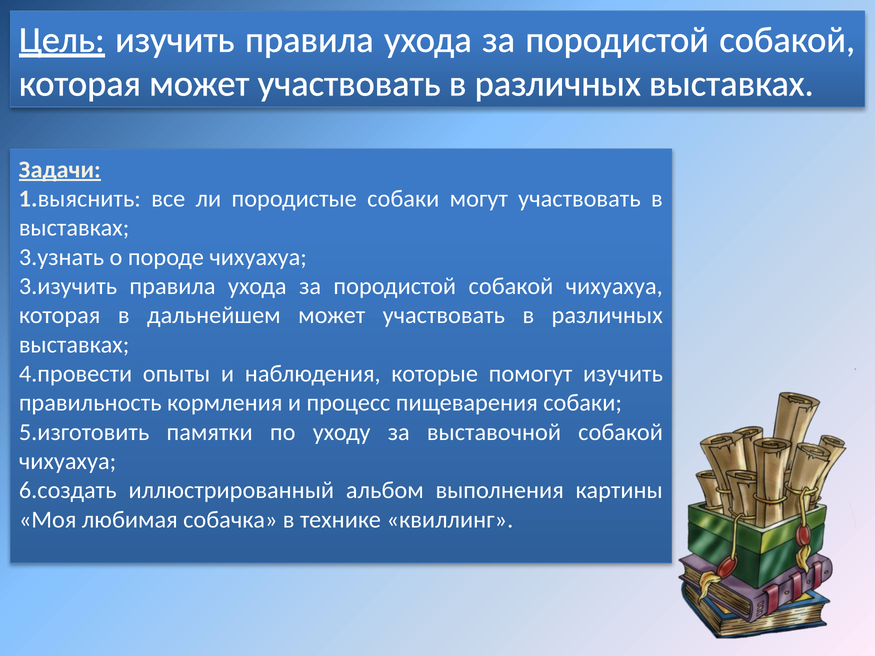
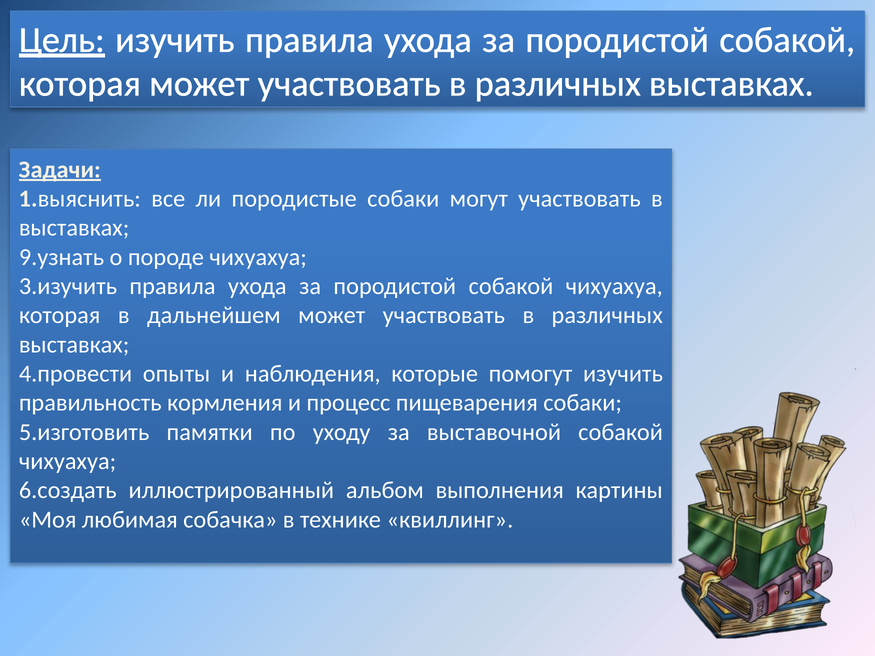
3.узнать: 3.узнать -> 9.узнать
